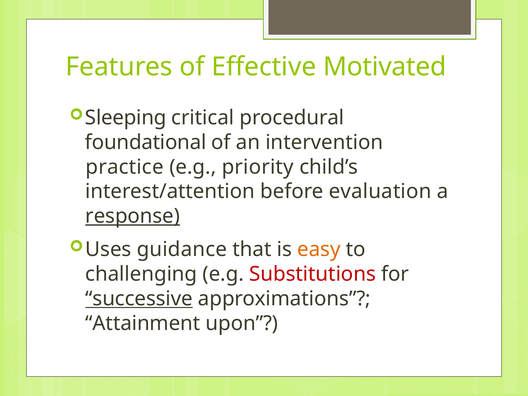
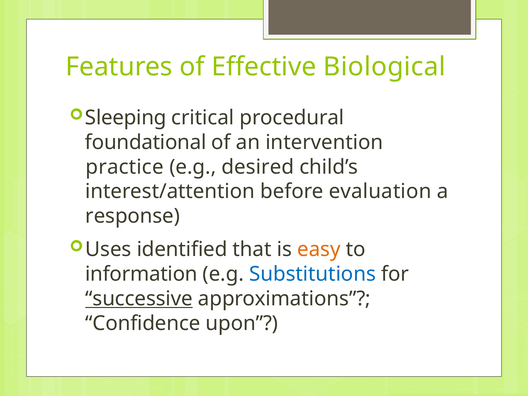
Motivated: Motivated -> Biological
priority: priority -> desired
response underline: present -> none
guidance: guidance -> identified
challenging: challenging -> information
Substitutions colour: red -> blue
Attainment: Attainment -> Confidence
